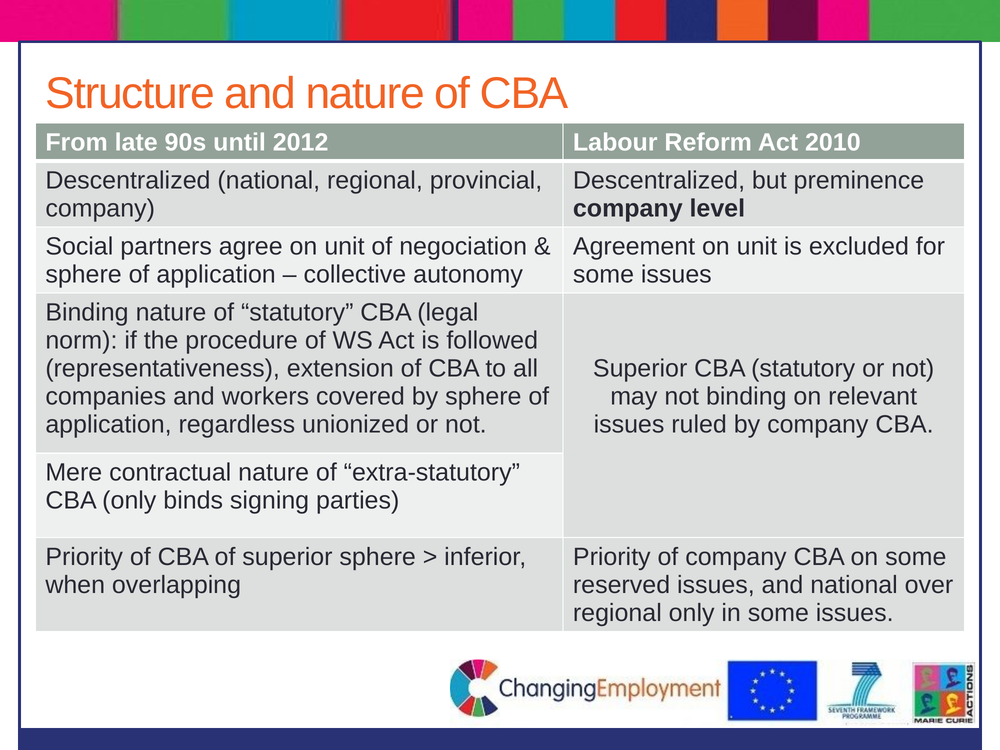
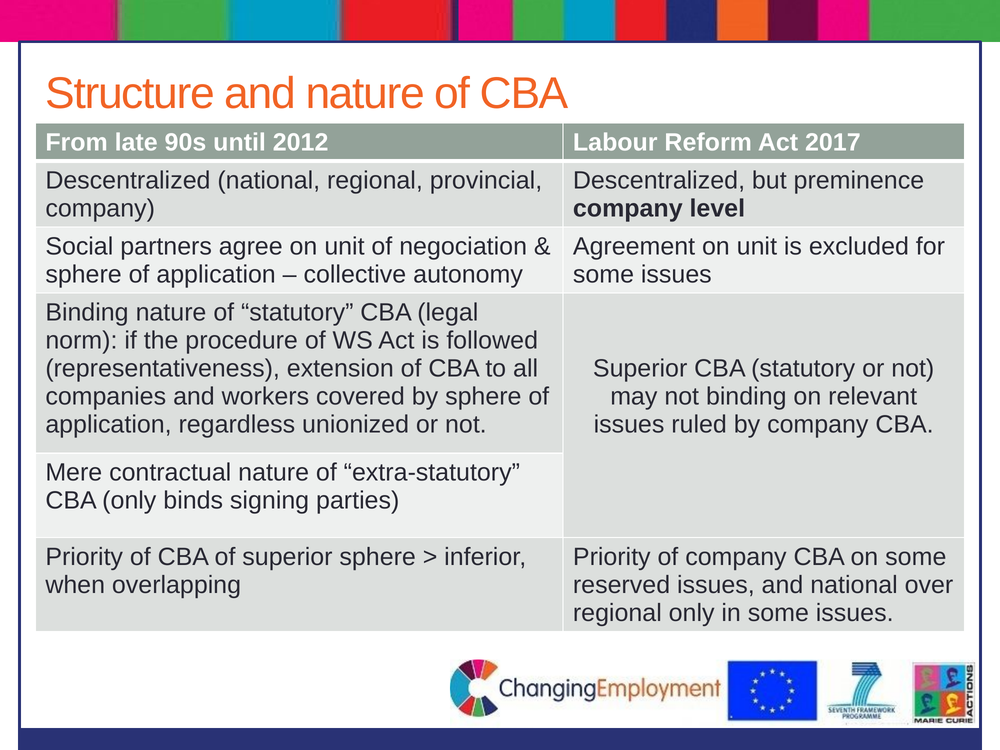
2010: 2010 -> 2017
